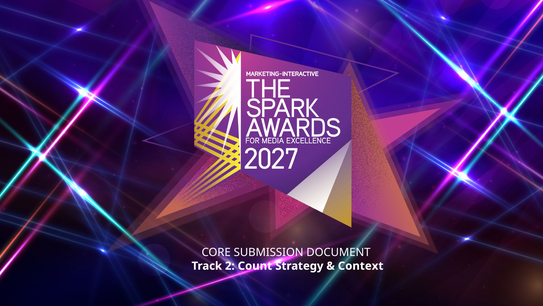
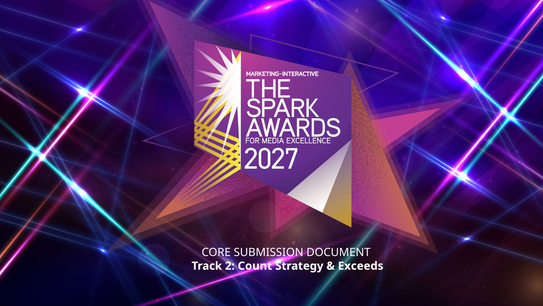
Context: Context -> Exceeds
